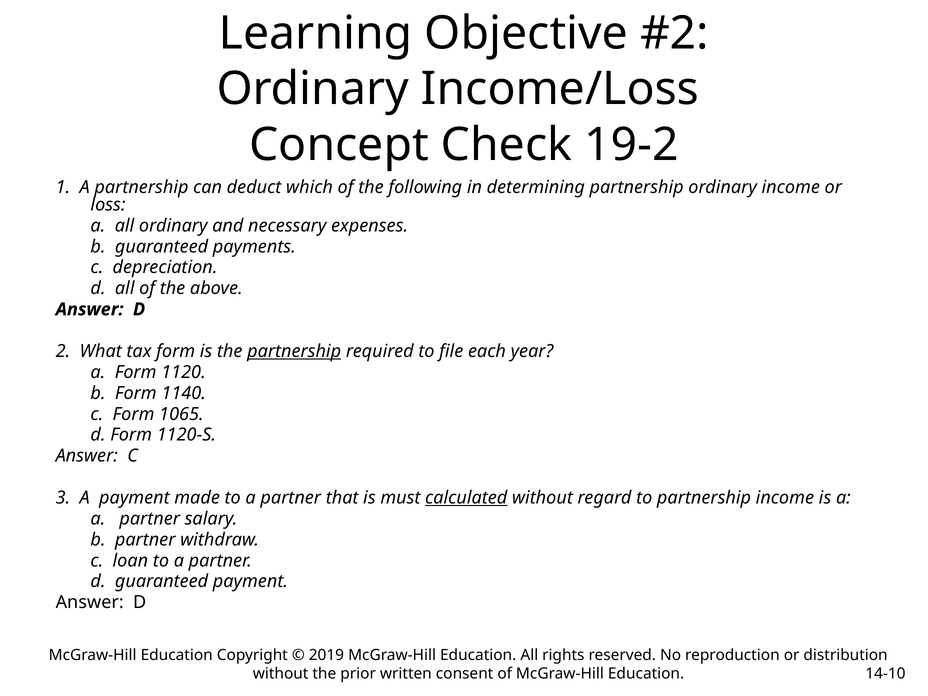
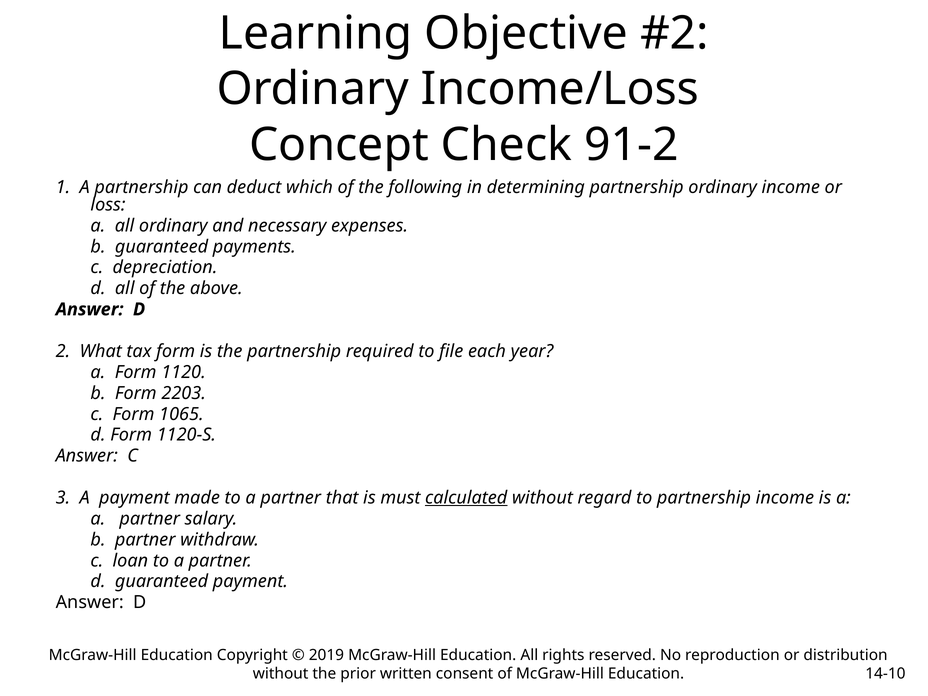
19-2: 19-2 -> 91-2
partnership at (294, 351) underline: present -> none
1140: 1140 -> 2203
